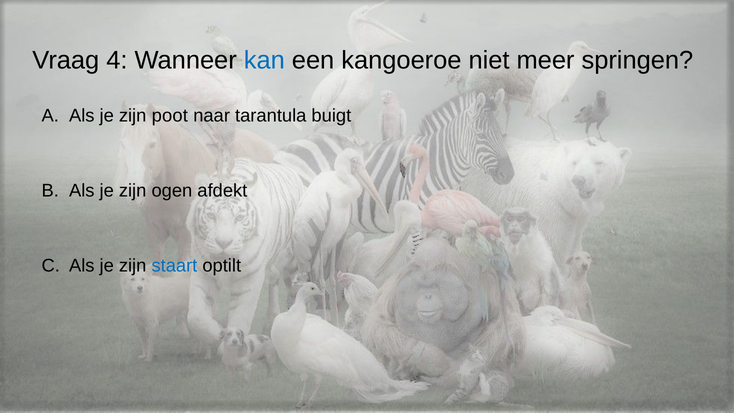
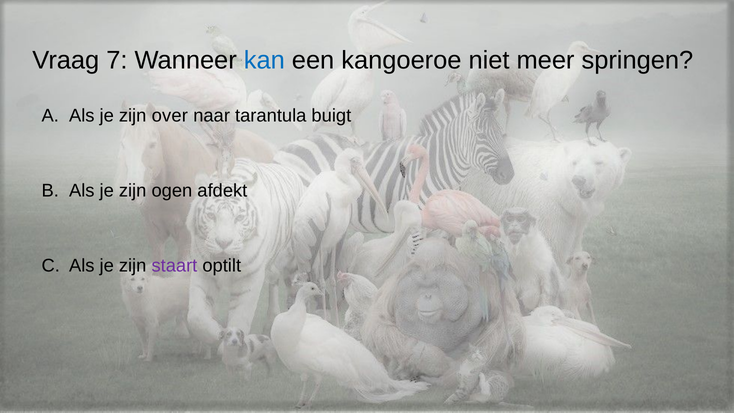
4: 4 -> 7
poot: poot -> over
staart colour: blue -> purple
